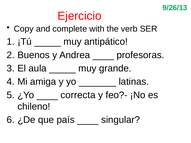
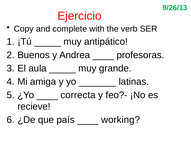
chileno: chileno -> recieve
singular: singular -> working
